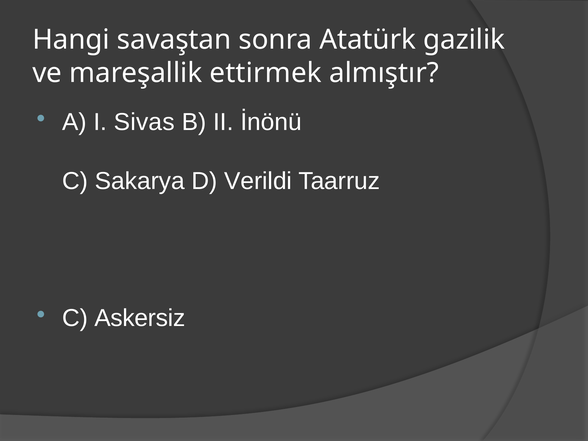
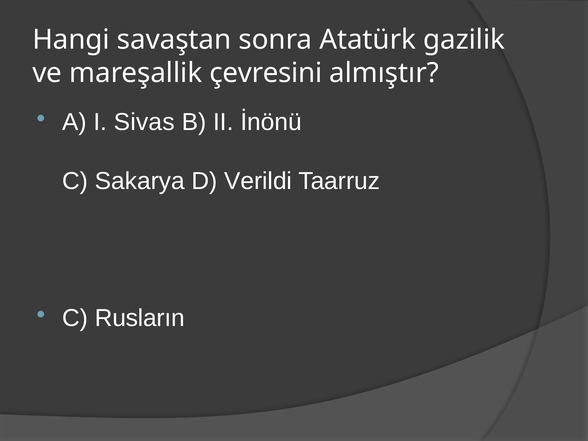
ettirmek: ettirmek -> çevresini
Askersiz: Askersiz -> Rusların
